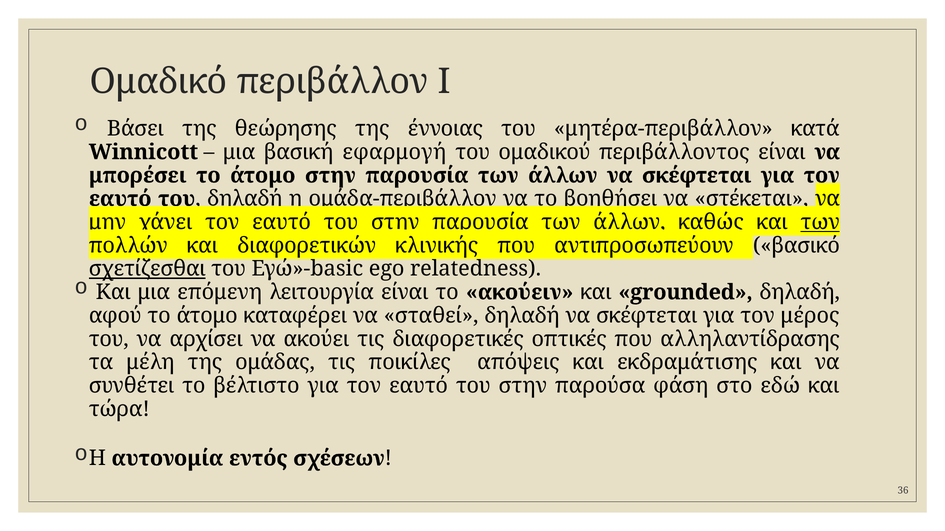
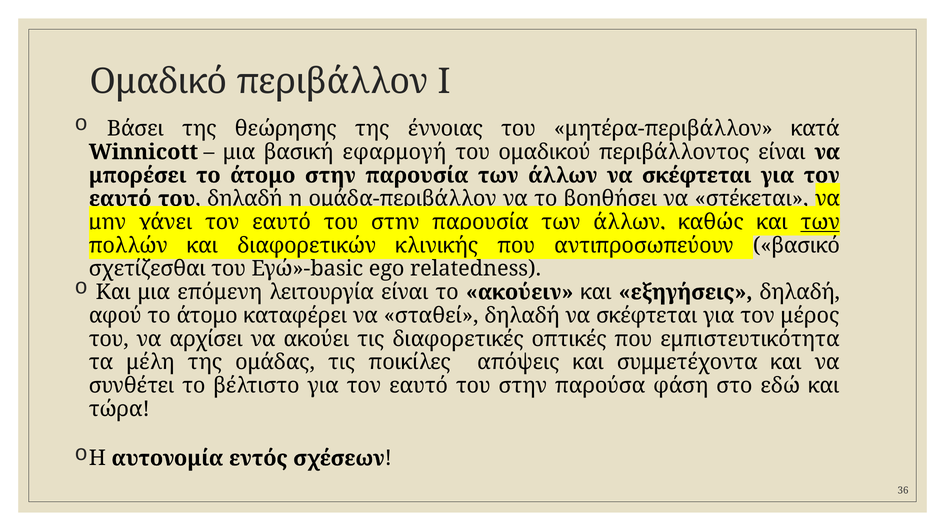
σχετίζεσθαι underline: present -> none
grounded: grounded -> εξηγήσεις
αλληλαντίδρασης: αλληλαντίδρασης -> εμπιστευτικότητα
εκδραμάτισης: εκδραμάτισης -> συμμετέχοντα
